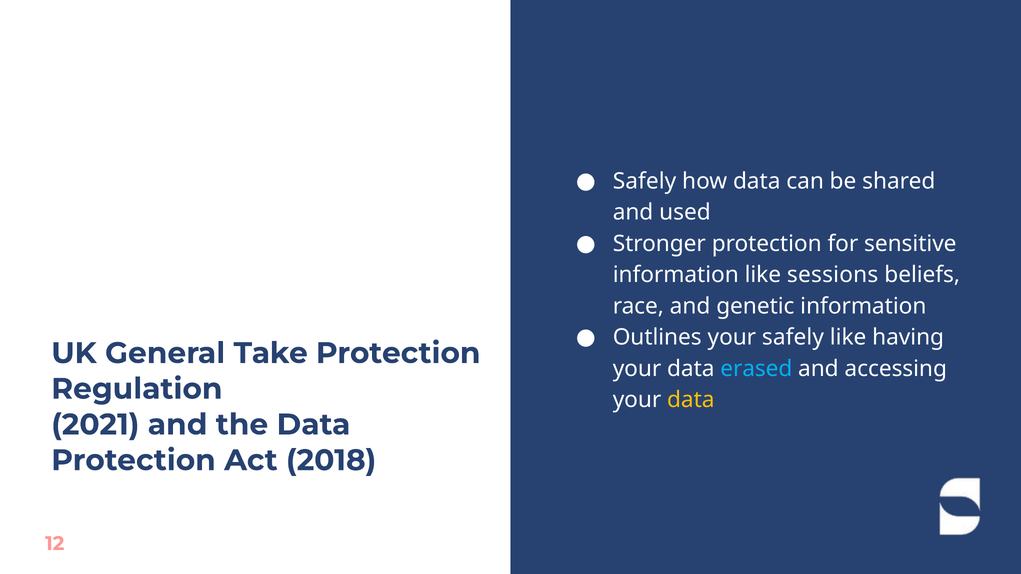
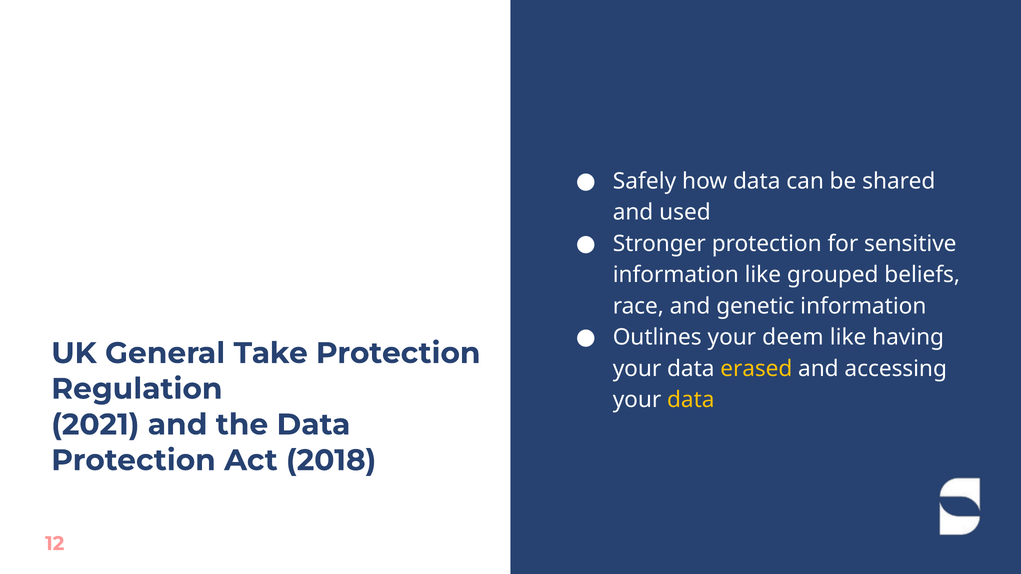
sessions: sessions -> grouped
your safely: safely -> deem
erased colour: light blue -> yellow
